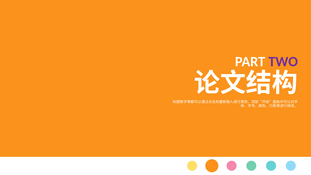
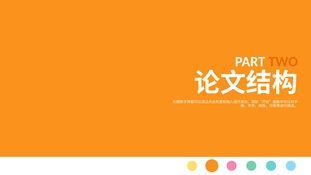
TWO colour: purple -> orange
